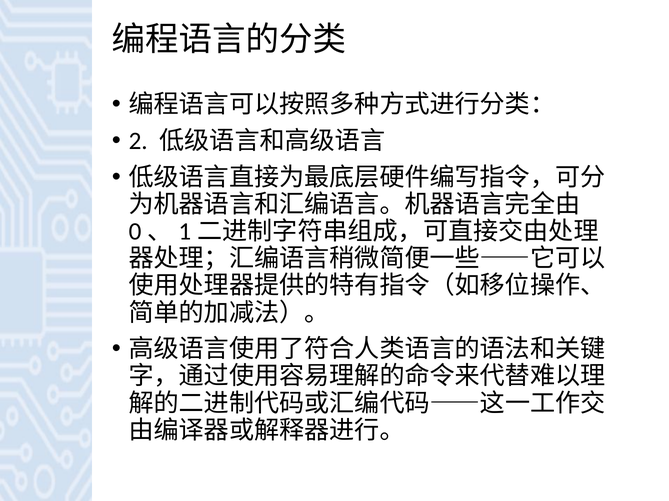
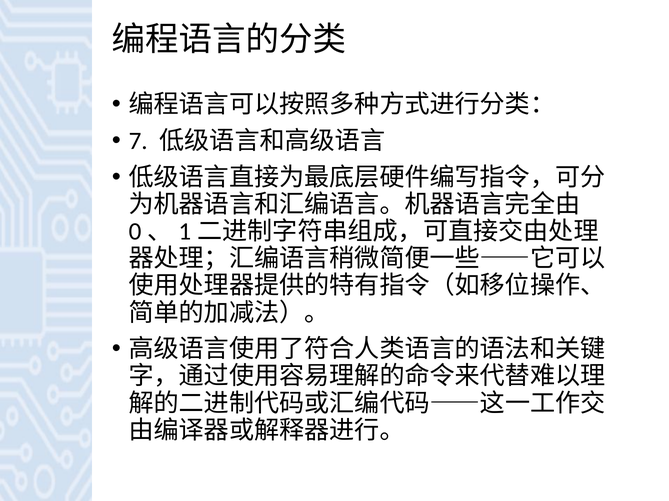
2: 2 -> 7
